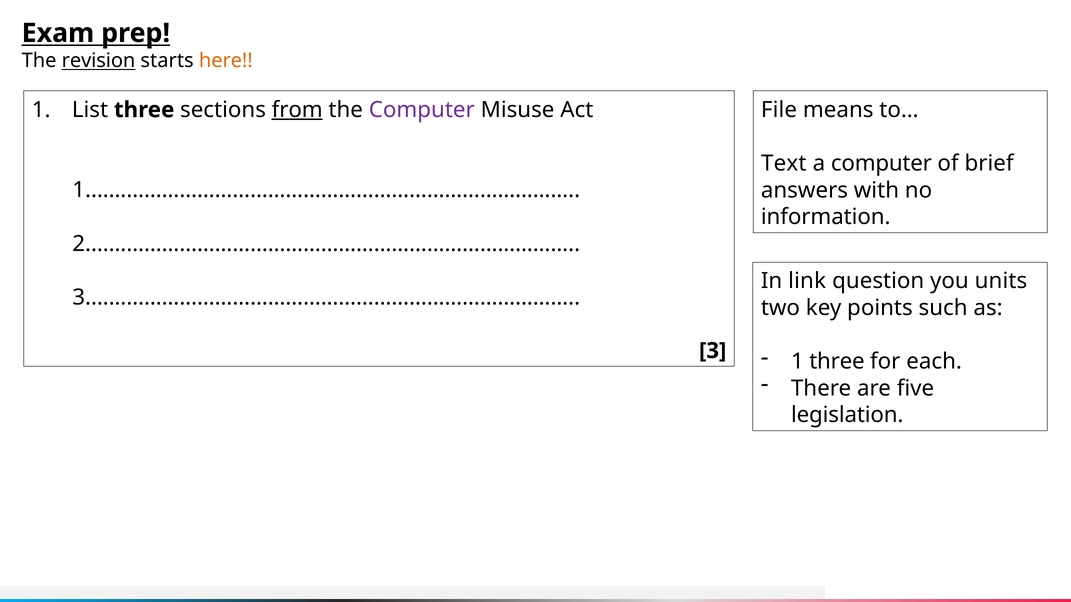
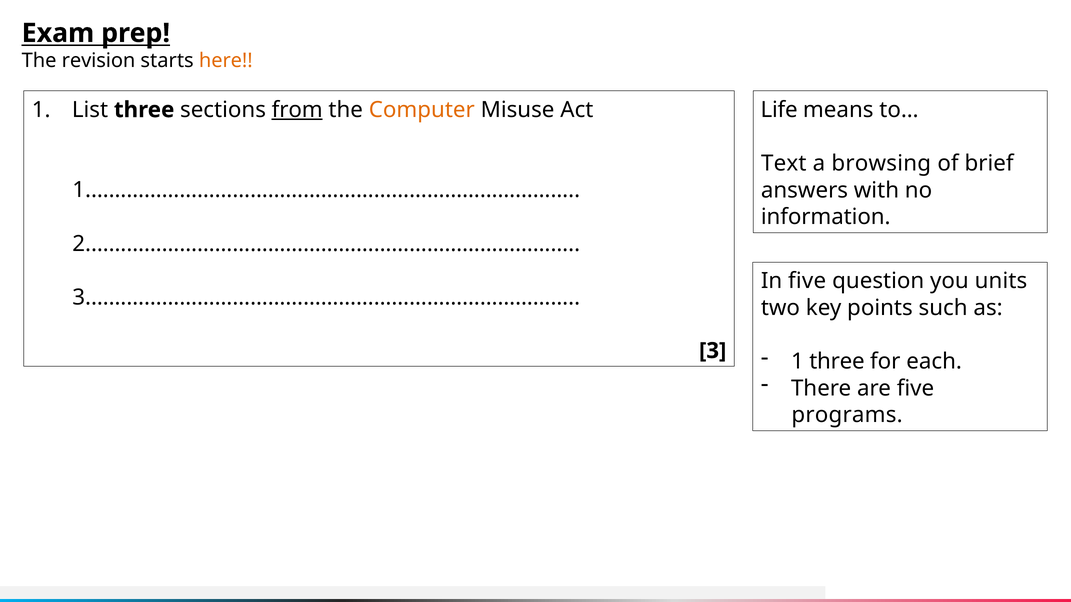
revision underline: present -> none
Computer at (422, 110) colour: purple -> orange
File: File -> Life
a computer: computer -> browsing
In link: link -> five
legislation: legislation -> programs
